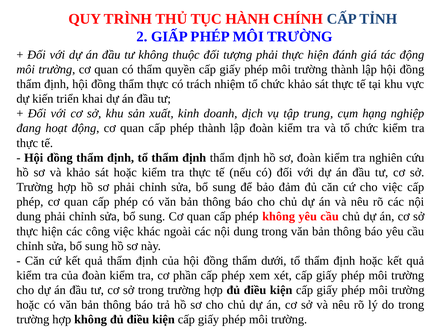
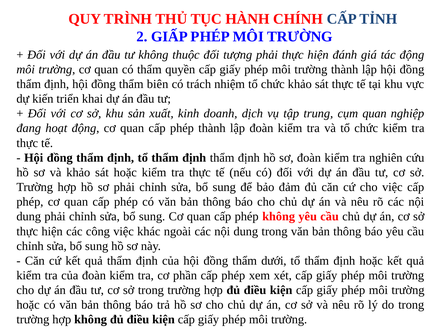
thẩm thực: thực -> biên
cụm hạng: hạng -> quan
